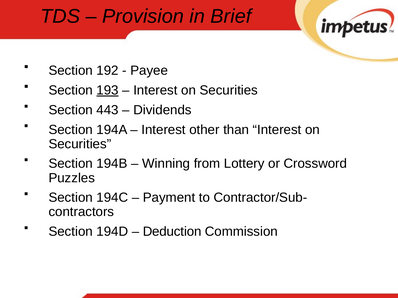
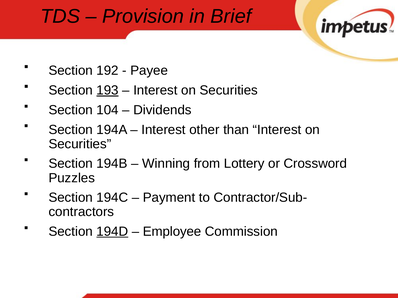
443: 443 -> 104
194D underline: none -> present
Deduction: Deduction -> Employee
